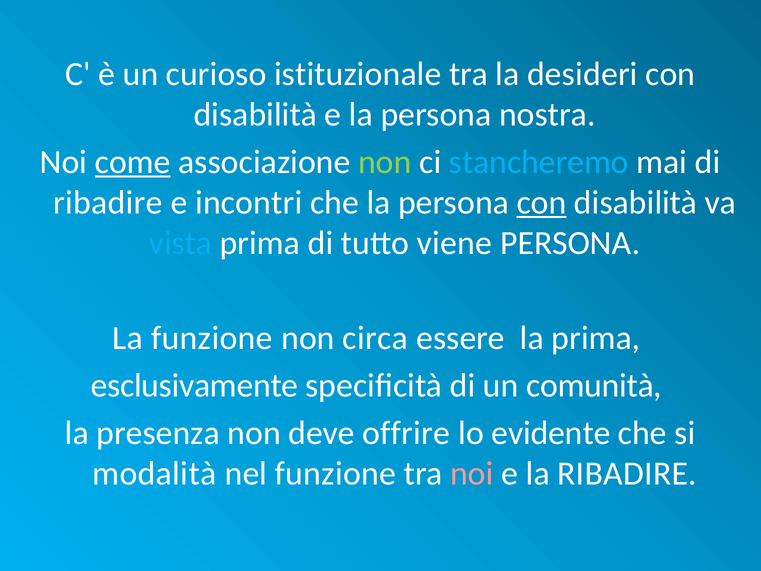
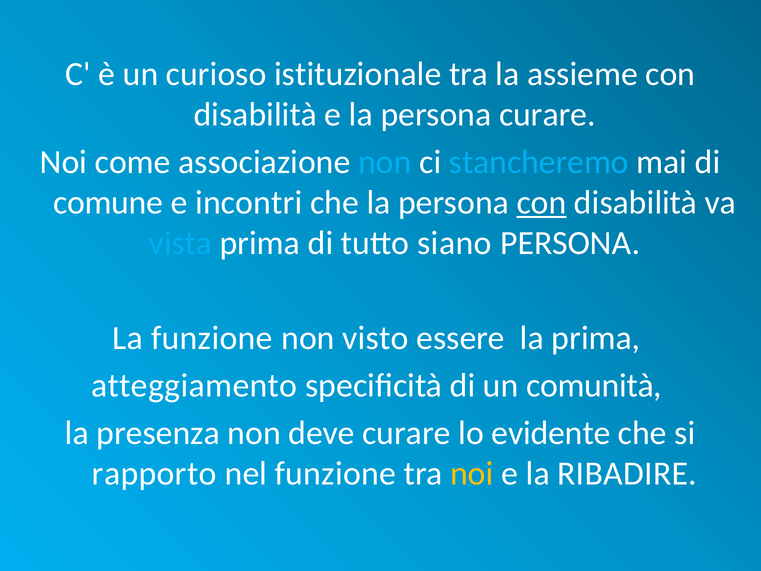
desideri: desideri -> assieme
persona nostra: nostra -> curare
come underline: present -> none
non at (385, 162) colour: light green -> light blue
ribadire at (108, 203): ribadire -> comune
viene: viene -> siano
circa: circa -> visto
esclusivamente: esclusivamente -> atteggiamento
deve offrire: offrire -> curare
modalità: modalità -> rapporto
noi at (472, 473) colour: pink -> yellow
